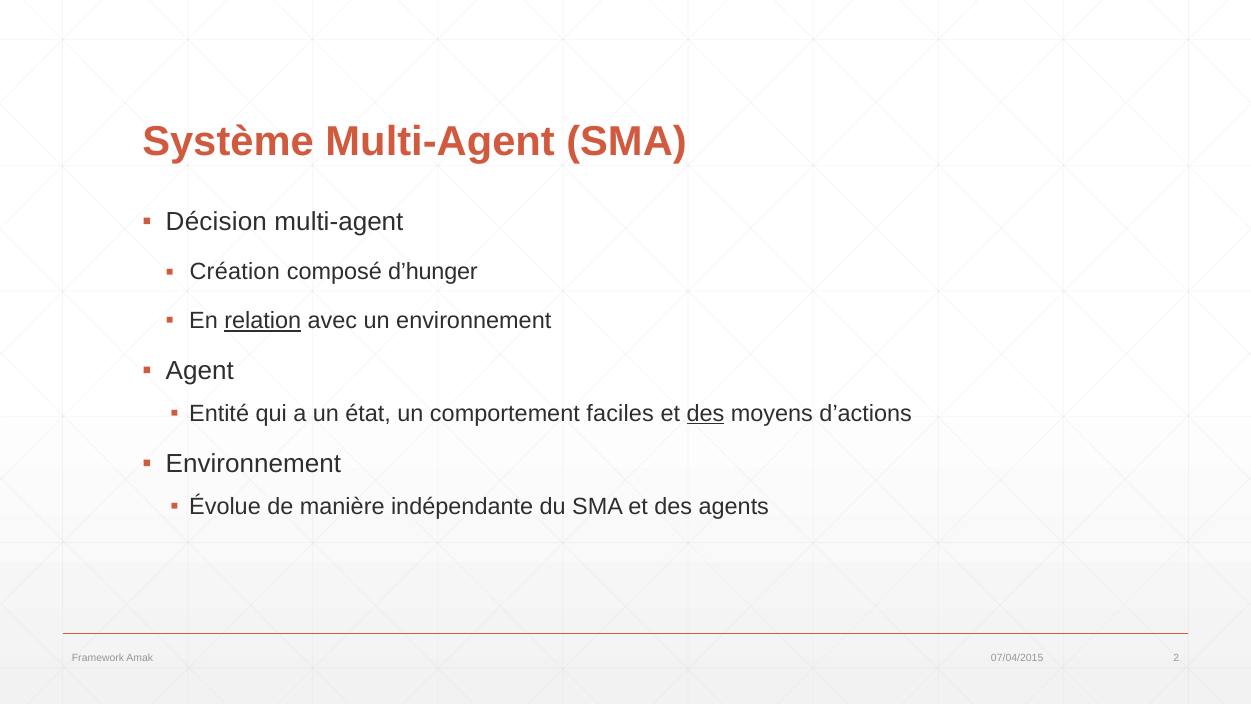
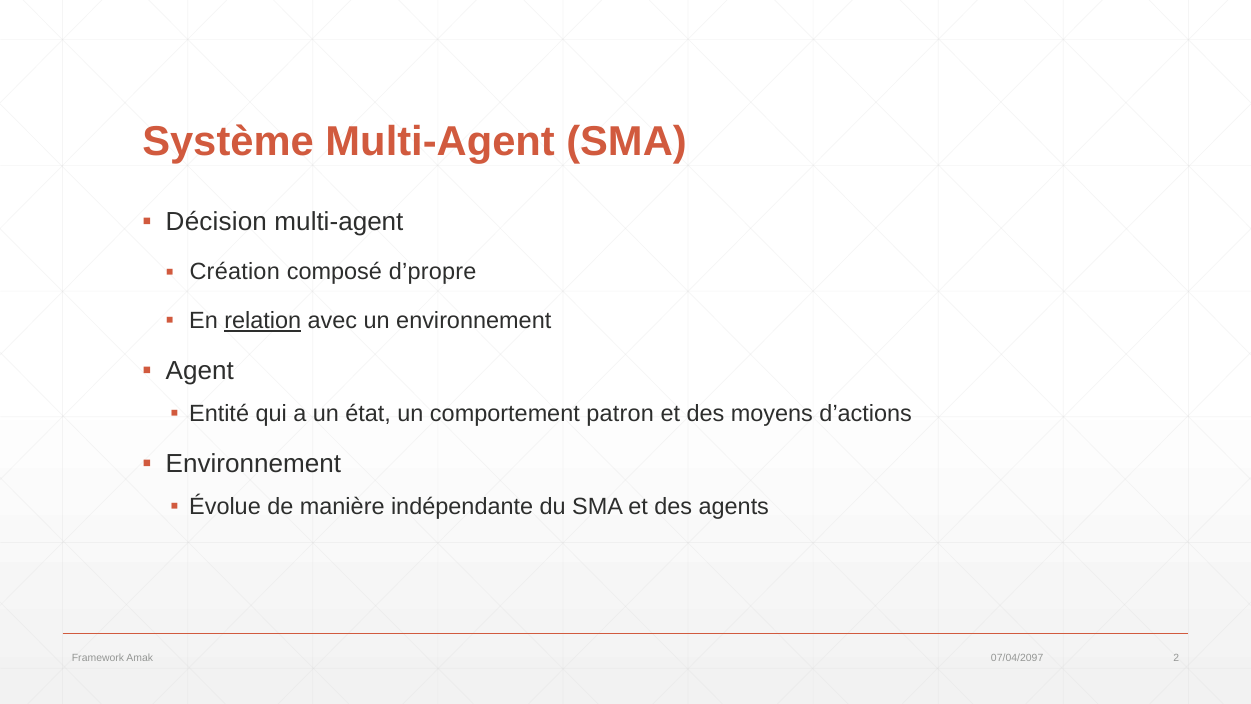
d’hunger: d’hunger -> d’propre
faciles: faciles -> patron
des at (706, 413) underline: present -> none
07/04/2015: 07/04/2015 -> 07/04/2097
